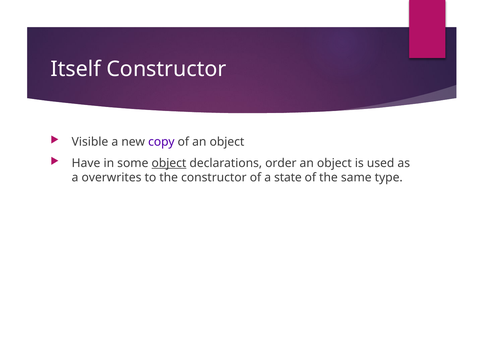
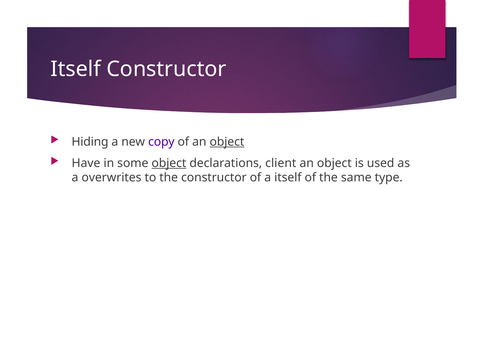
Visible: Visible -> Hiding
object at (227, 142) underline: none -> present
order: order -> client
a state: state -> itself
